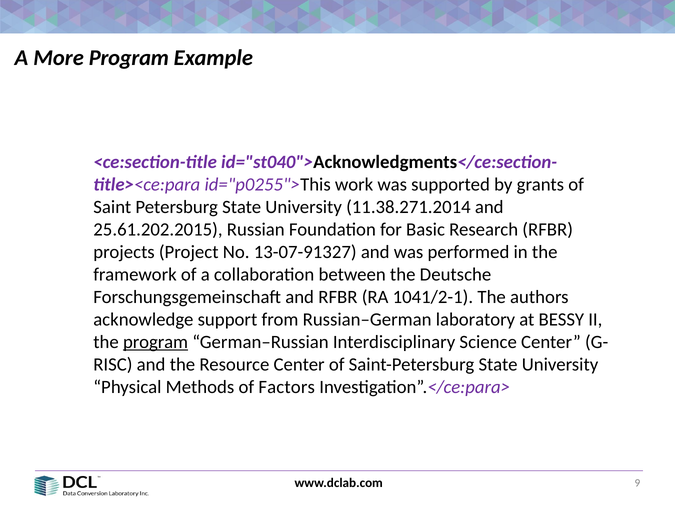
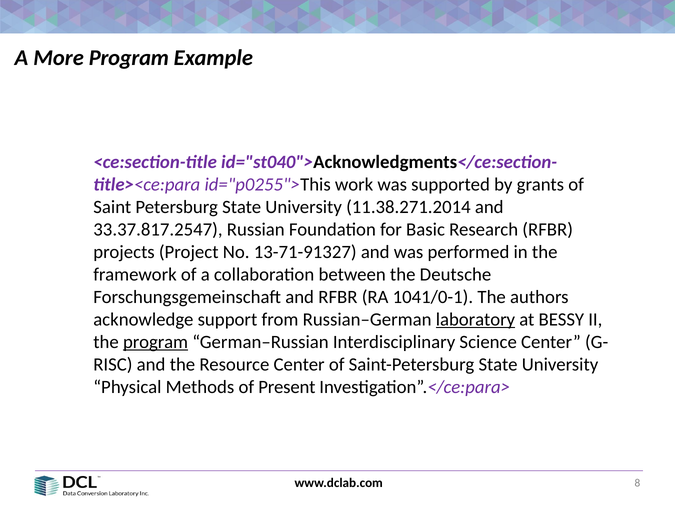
25.61.202.2015: 25.61.202.2015 -> 33.37.817.2547
13-07-91327: 13-07-91327 -> 13-71-91327
1041/2-1: 1041/2-1 -> 1041/0-1
laboratory underline: none -> present
Factors: Factors -> Present
9: 9 -> 8
